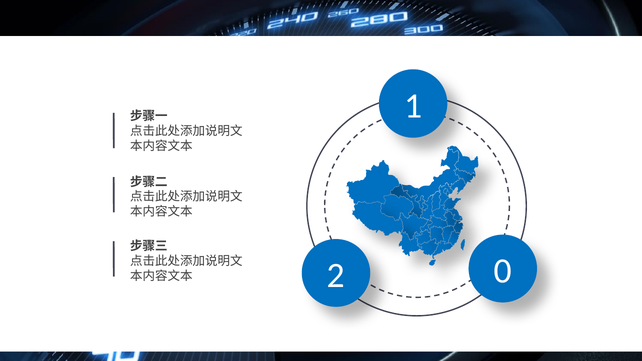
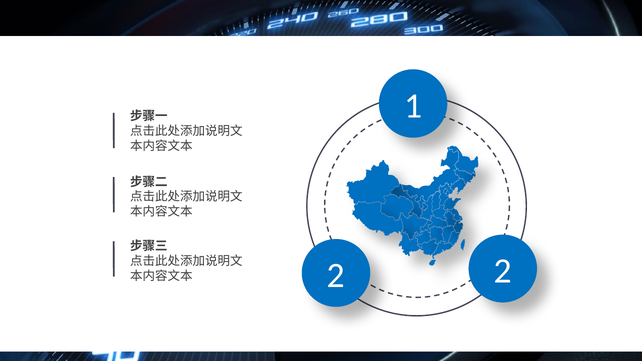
2 0: 0 -> 2
